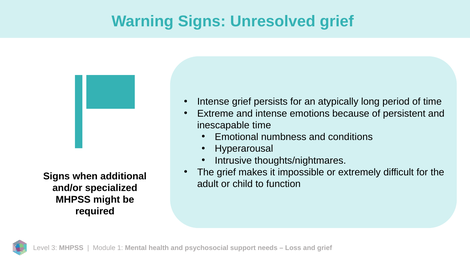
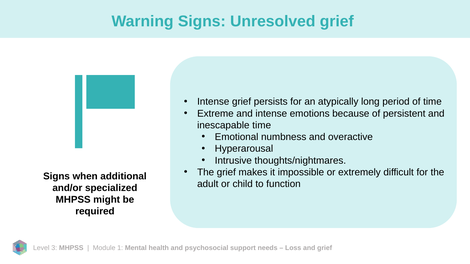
conditions: conditions -> overactive
